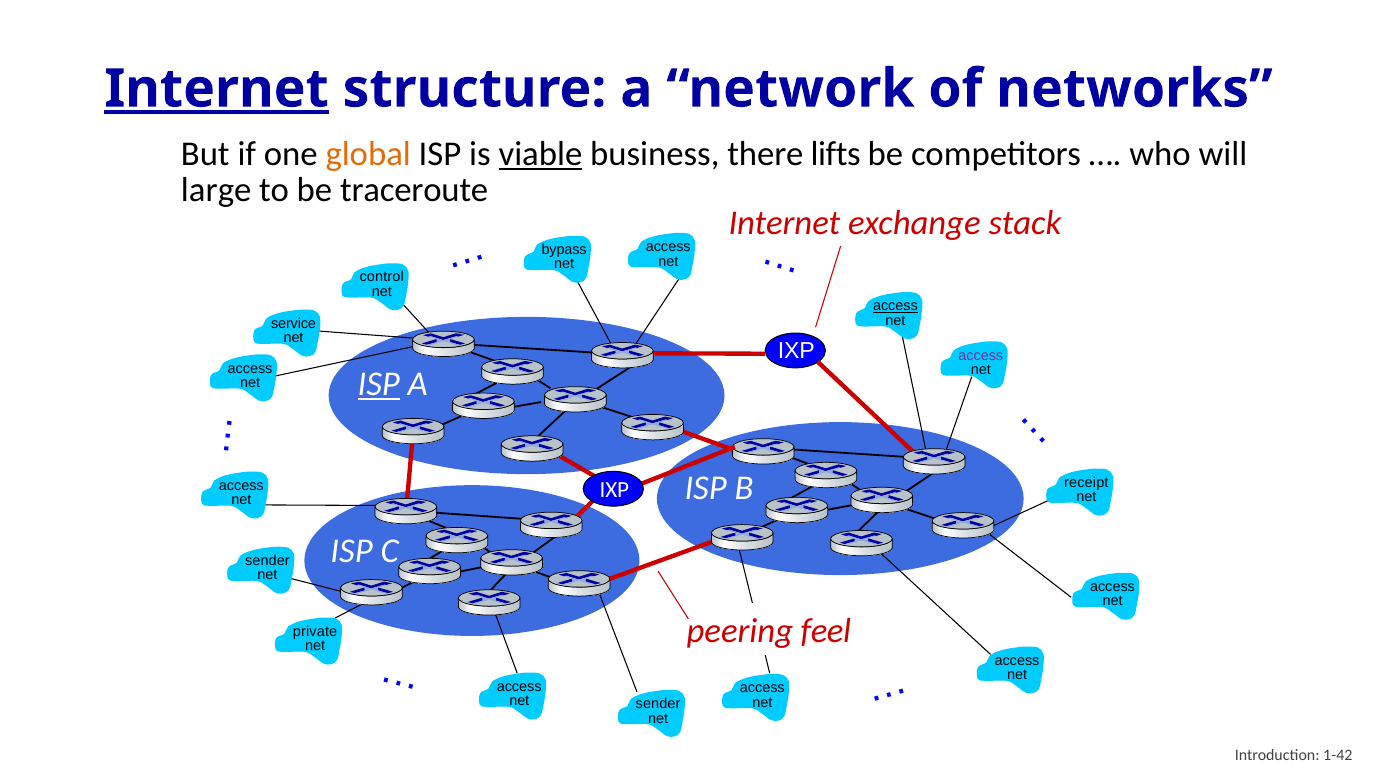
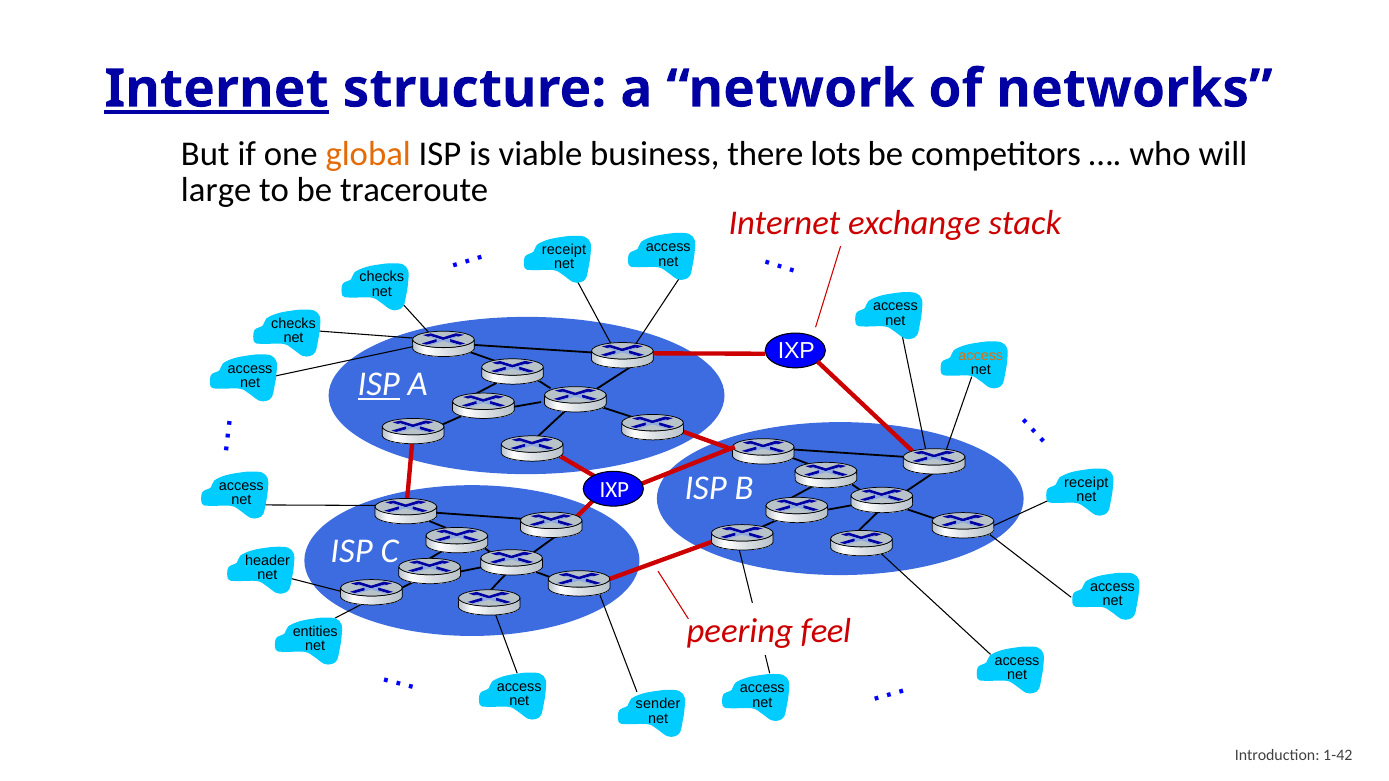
viable underline: present -> none
lifts: lifts -> lots
bypass at (564, 250): bypass -> receipt
control at (382, 277): control -> checks
access at (895, 306) underline: present -> none
service at (294, 324): service -> checks
access at (981, 355) colour: purple -> orange
sender at (267, 561): sender -> header
private: private -> entities
